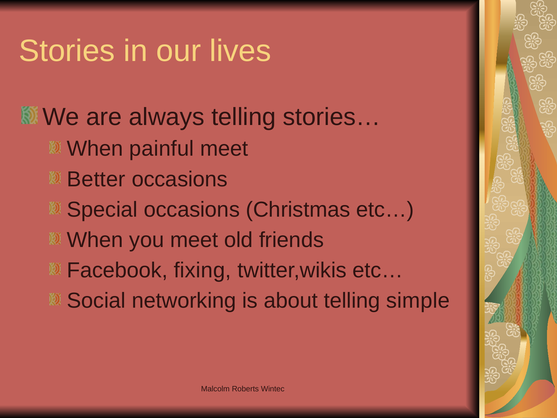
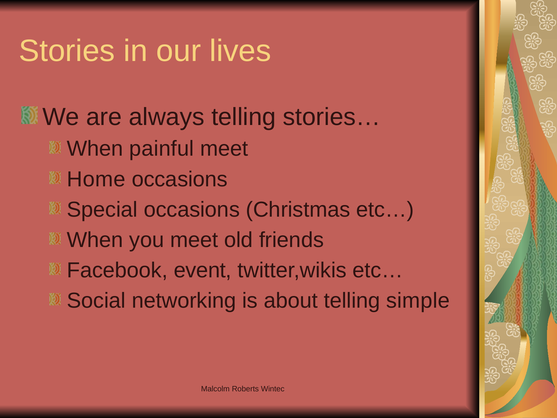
Better: Better -> Home
fixing: fixing -> event
